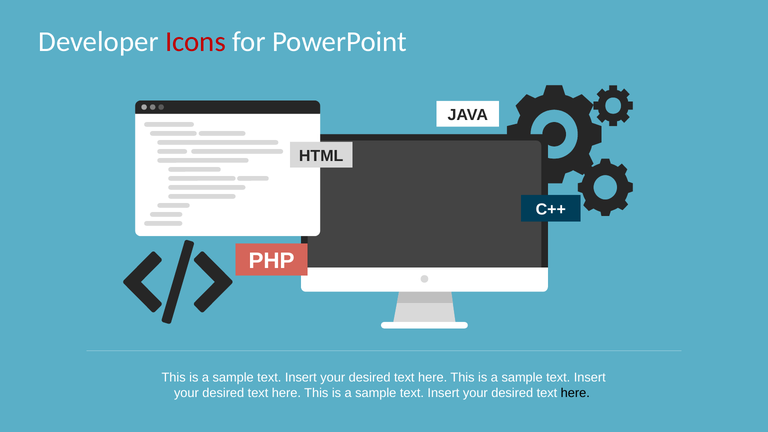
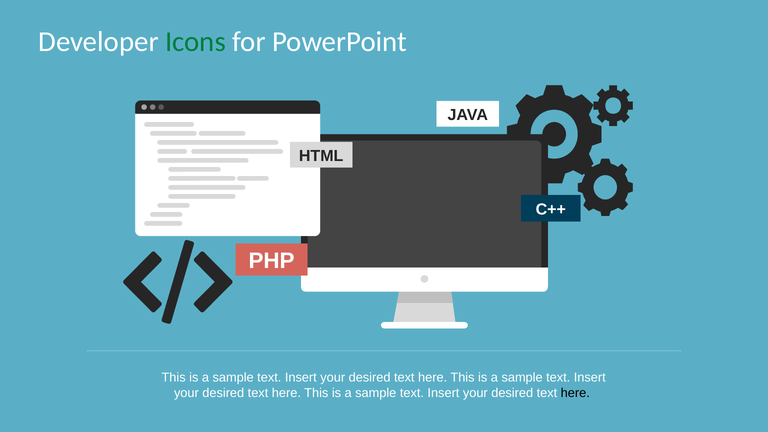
Icons colour: red -> green
